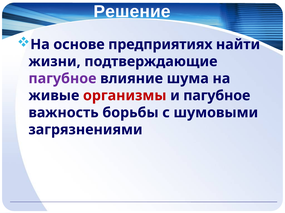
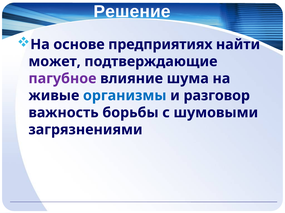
жизни: жизни -> может
организмы colour: red -> blue
и пагубное: пагубное -> разговор
